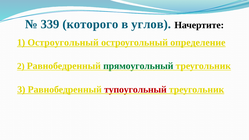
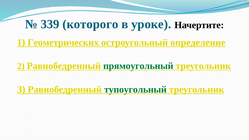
углов: углов -> уроке
1 Остроугольный: Остроугольный -> Геометрических
тупоугольный colour: red -> green
